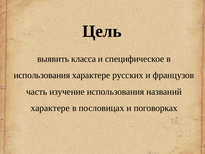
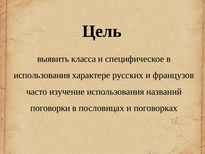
часть: часть -> часто
характере at (50, 108): характере -> поговорки
